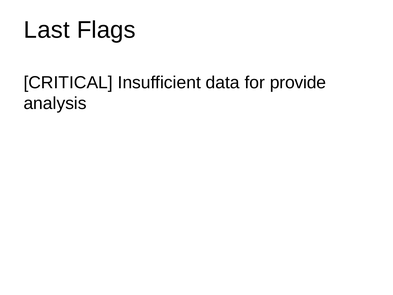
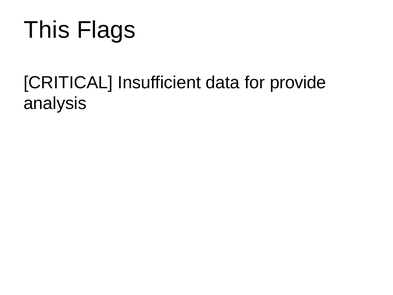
Last: Last -> This
